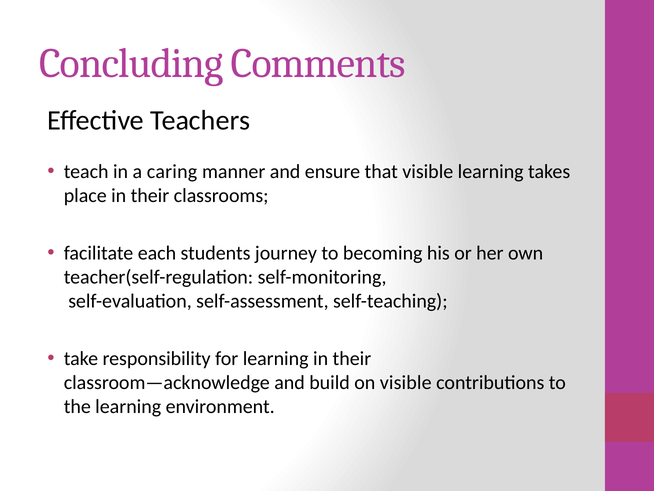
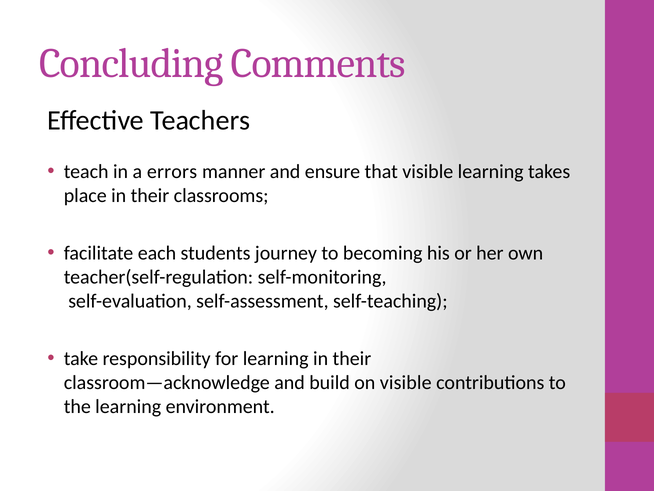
caring: caring -> errors
